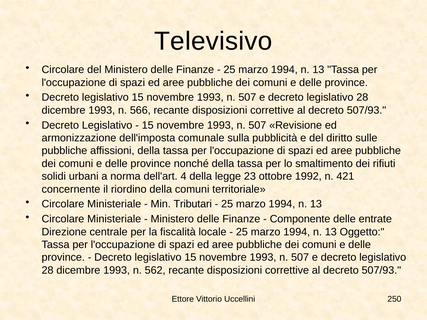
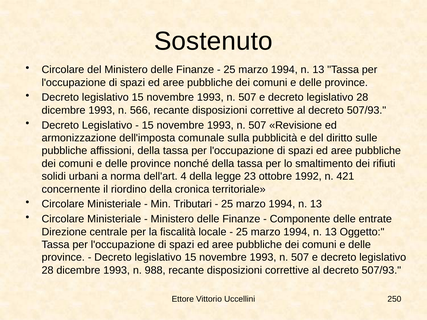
Televisivo: Televisivo -> Sostenuto
della comuni: comuni -> cronica
562: 562 -> 988
